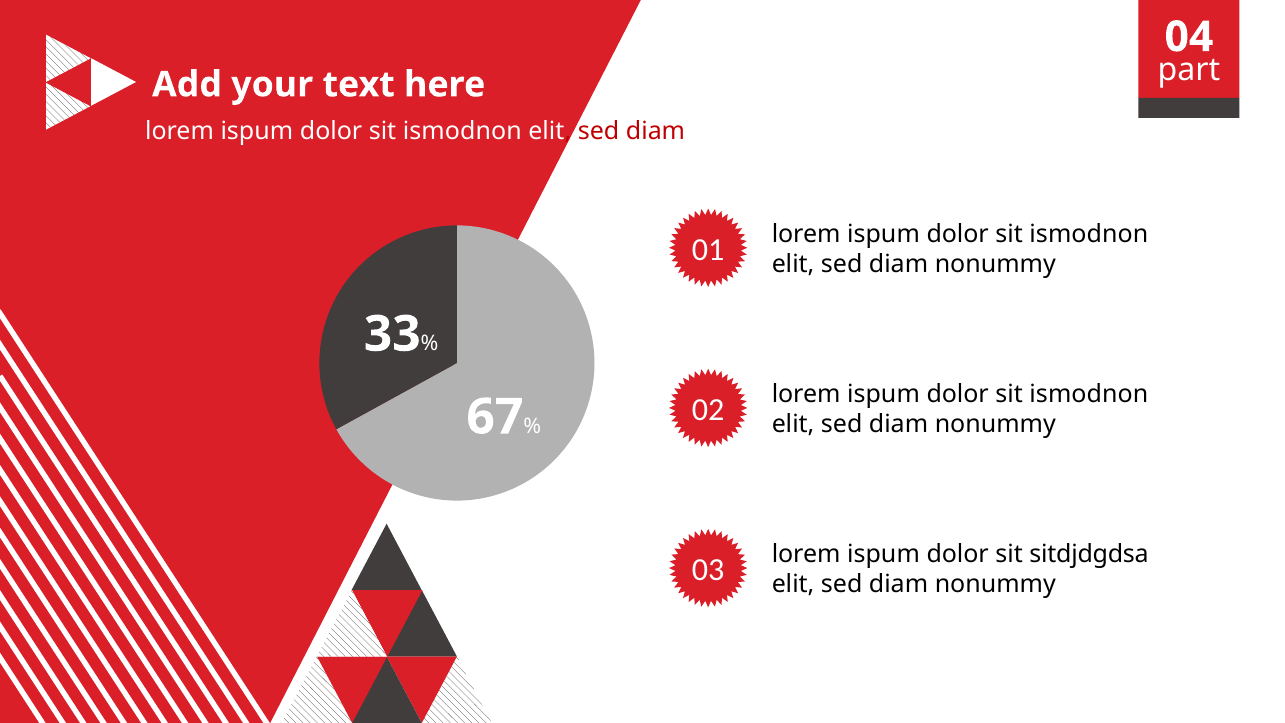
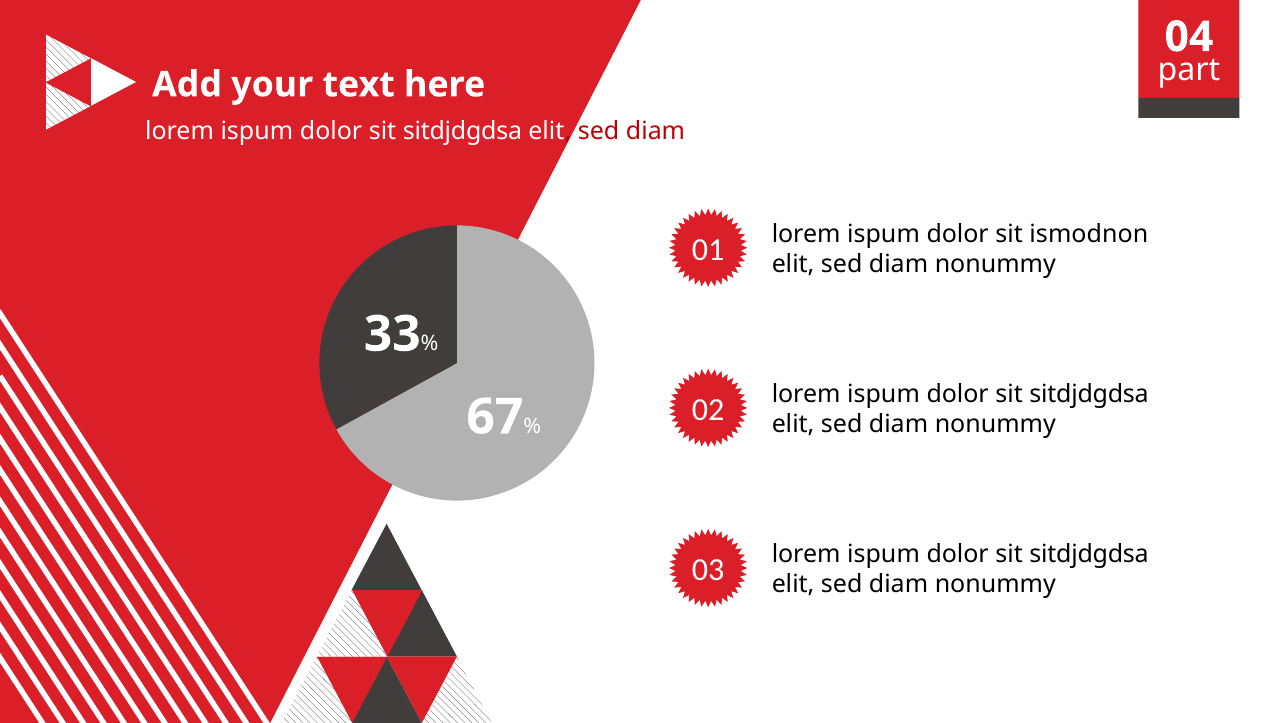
ismodnon at (462, 131): ismodnon -> sitdjdgdsa
ismodnon at (1089, 394): ismodnon -> sitdjdgdsa
